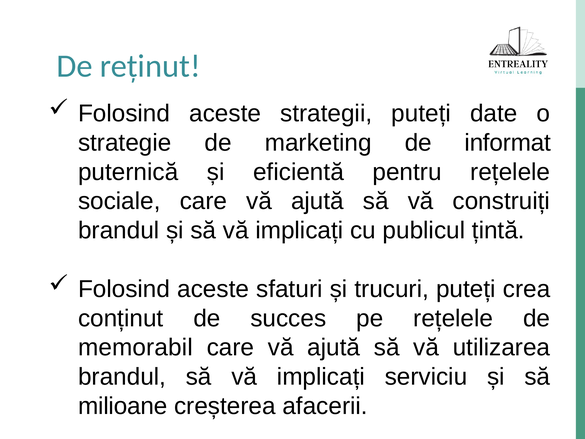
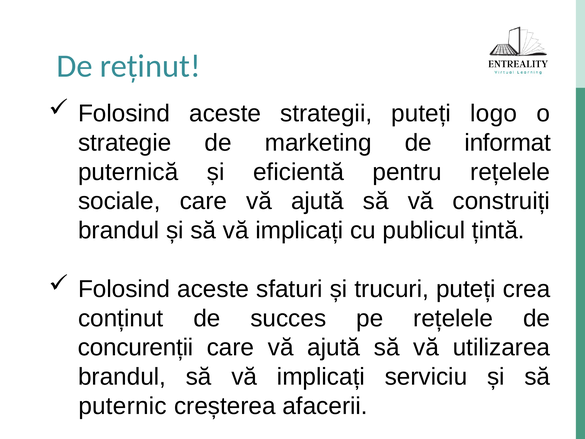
date: date -> logo
memorabil: memorabil -> concurenții
milioane: milioane -> puternic
